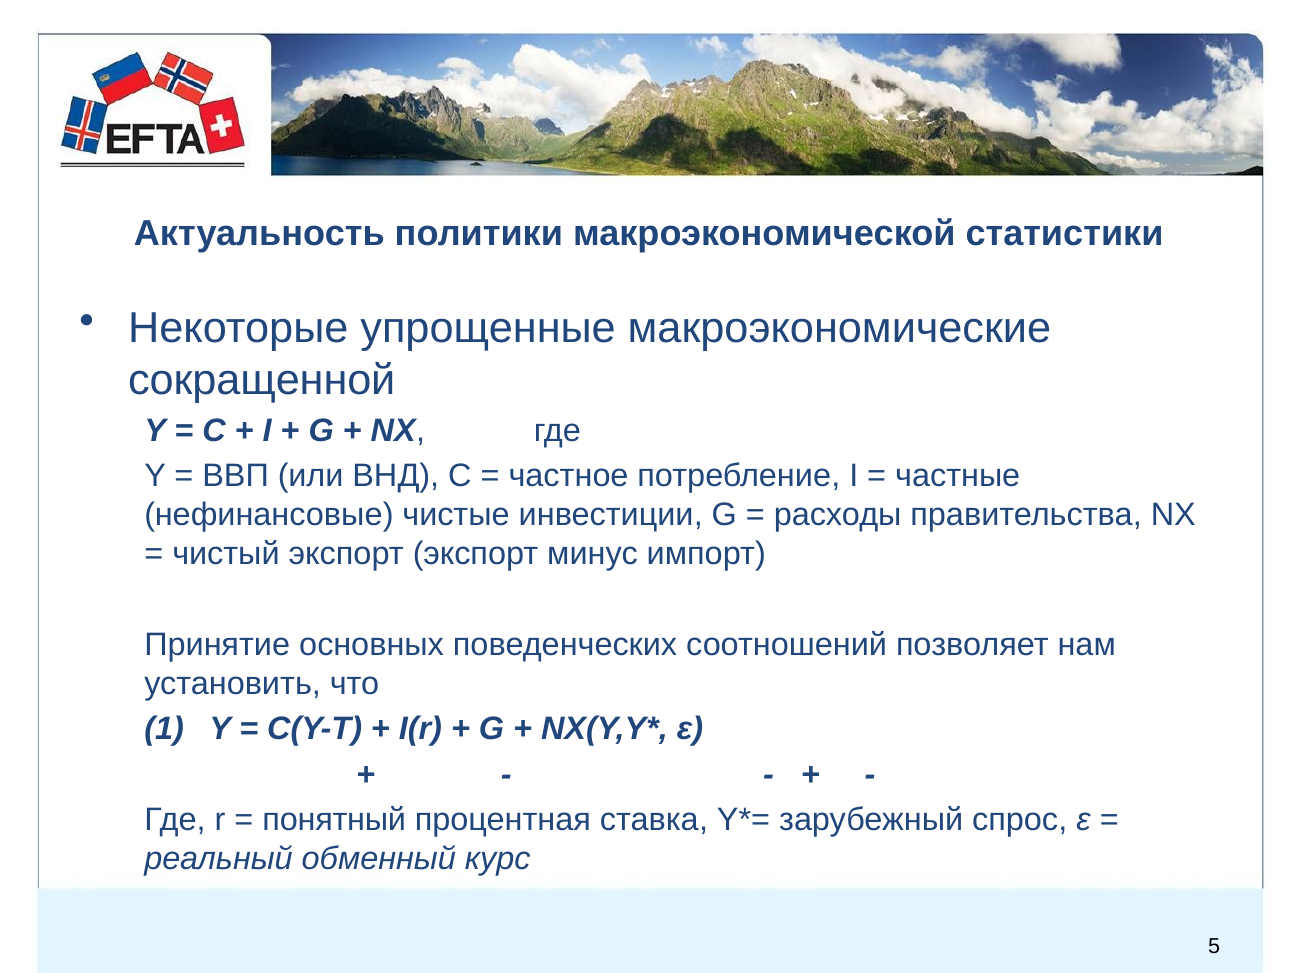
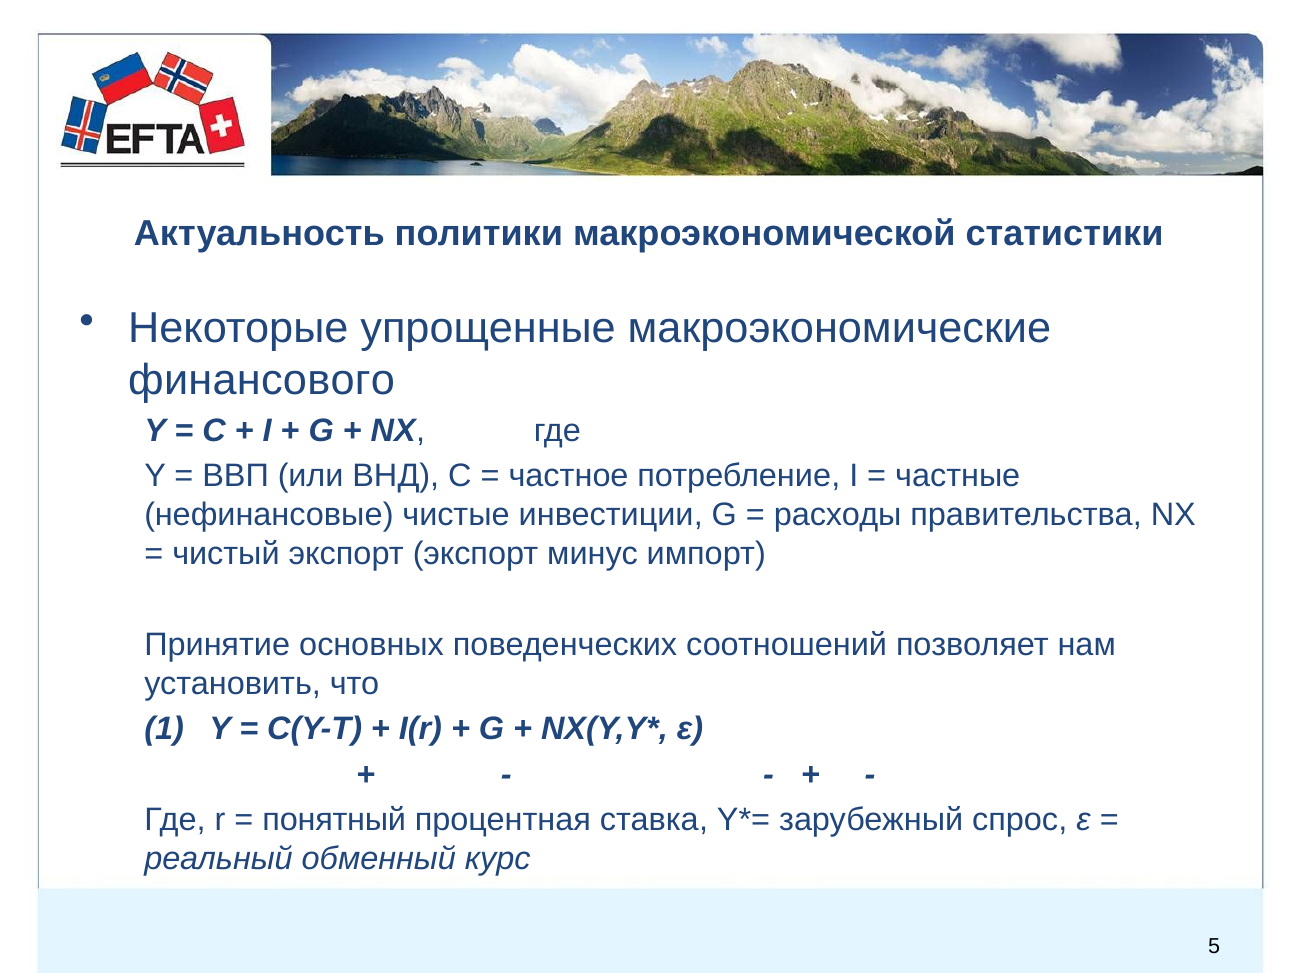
сокращенной: сокращенной -> финансового
